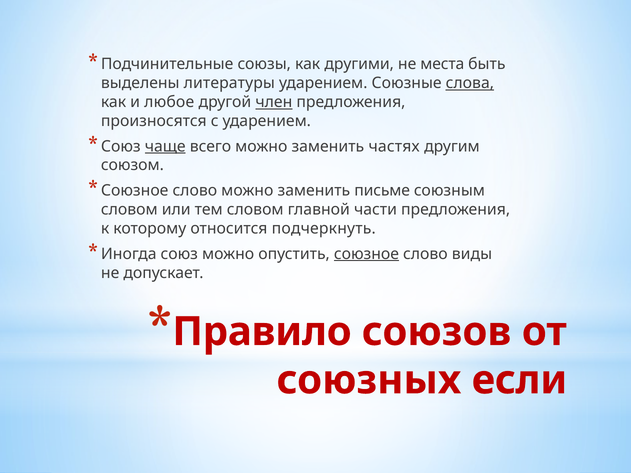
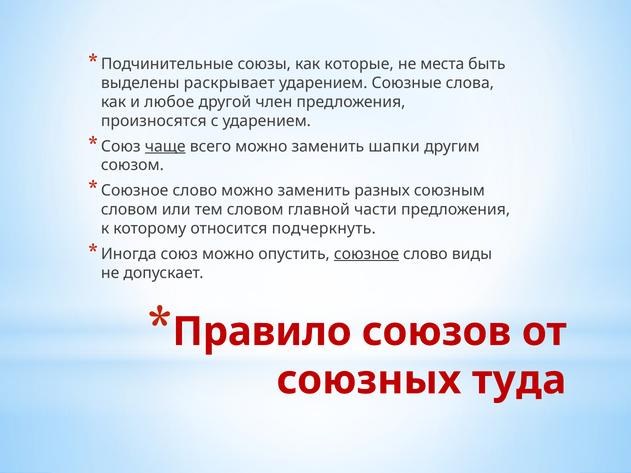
другими: другими -> которые
литературы: литературы -> раскрывает
слова underline: present -> none
член underline: present -> none
частях: частях -> шапки
письме: письме -> разных
если: если -> туда
